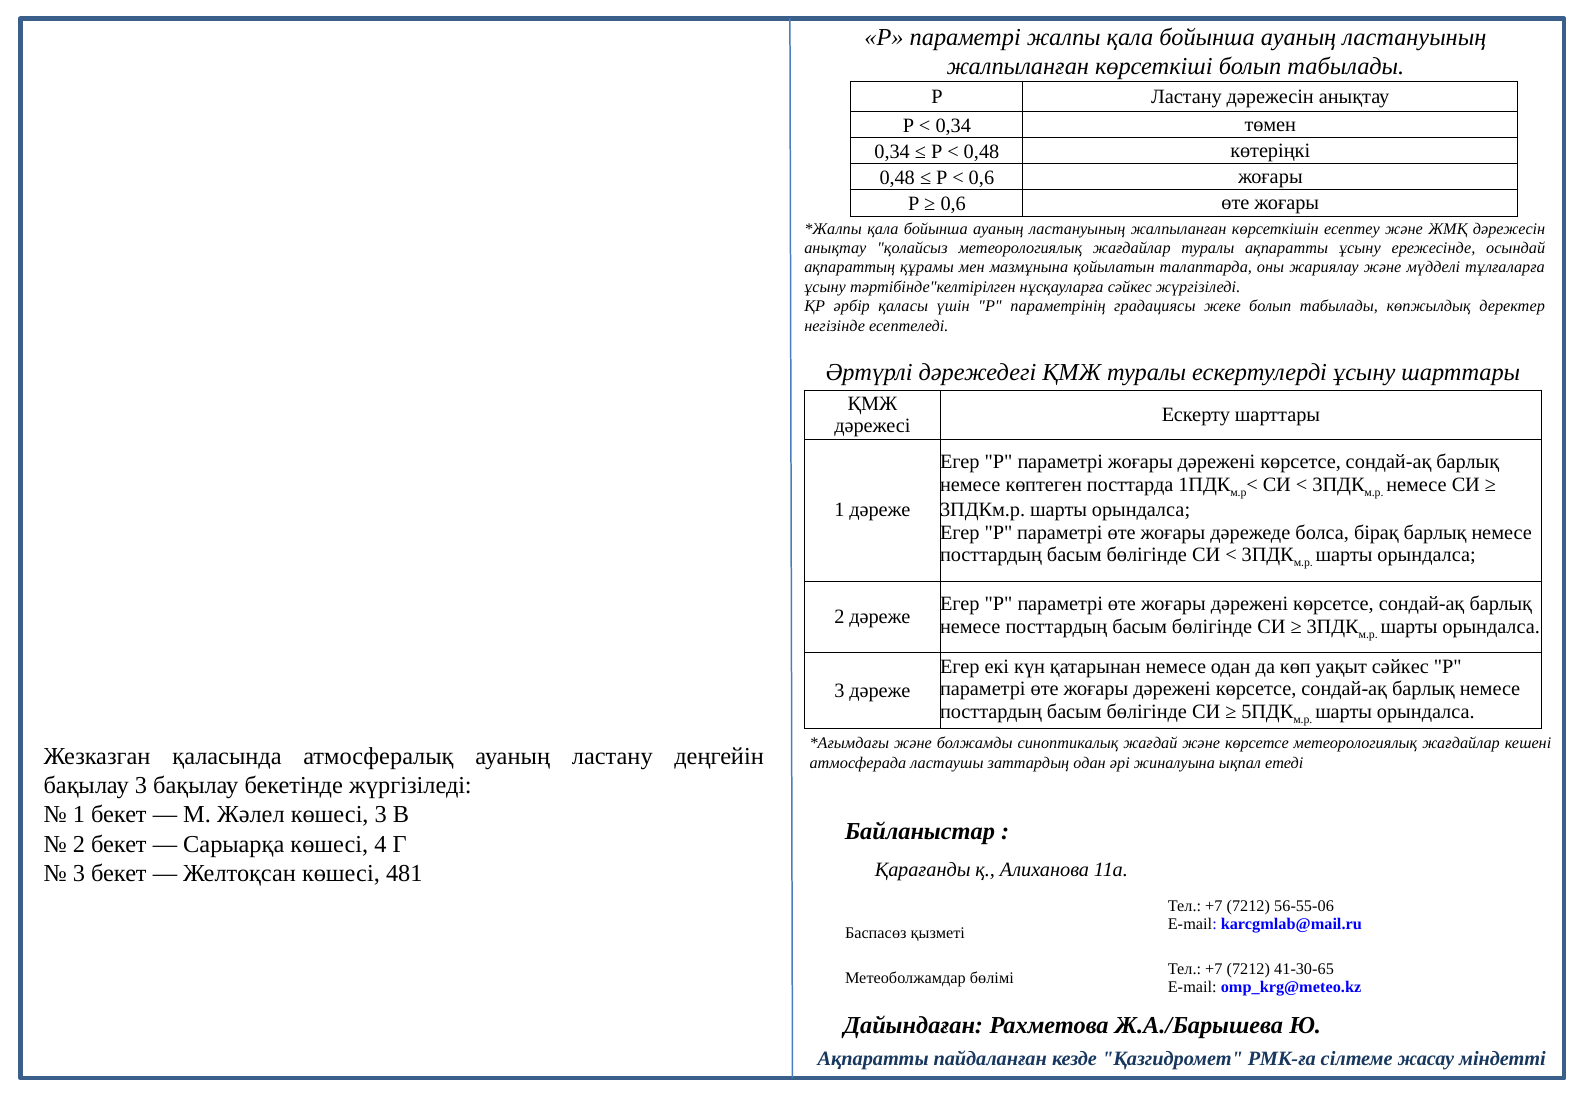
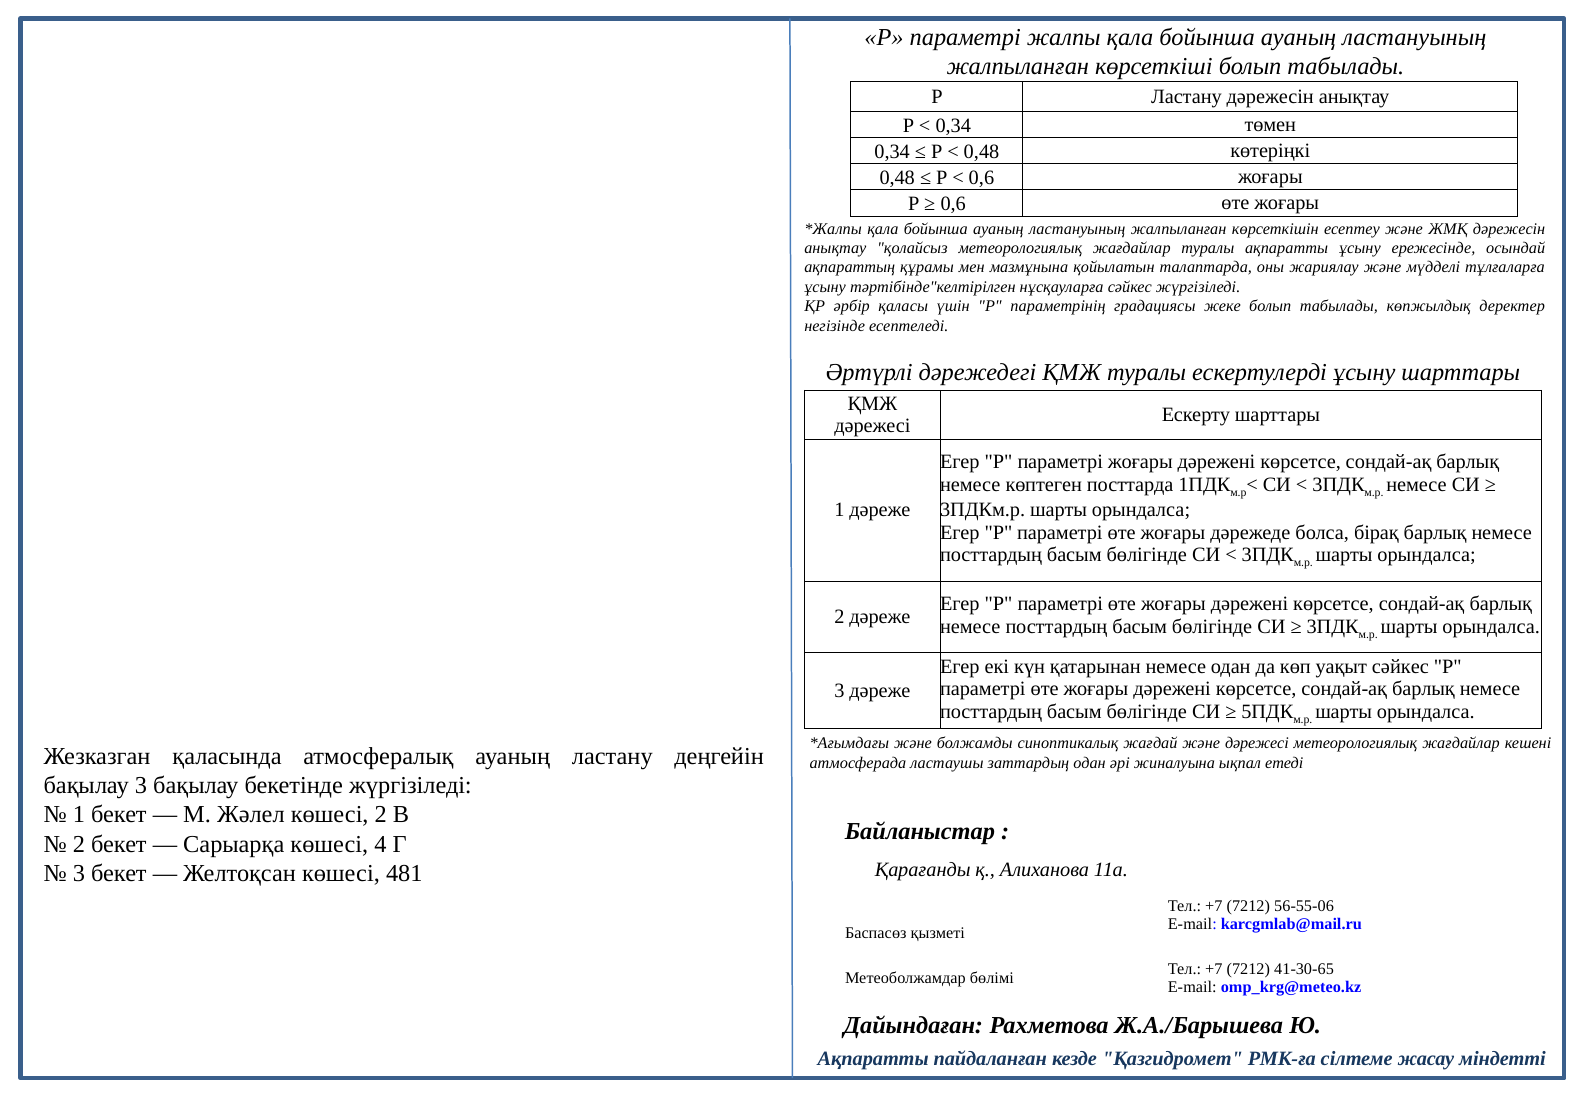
және көрсетсе: көрсетсе -> дәрежесі
көшесі 3: 3 -> 2
